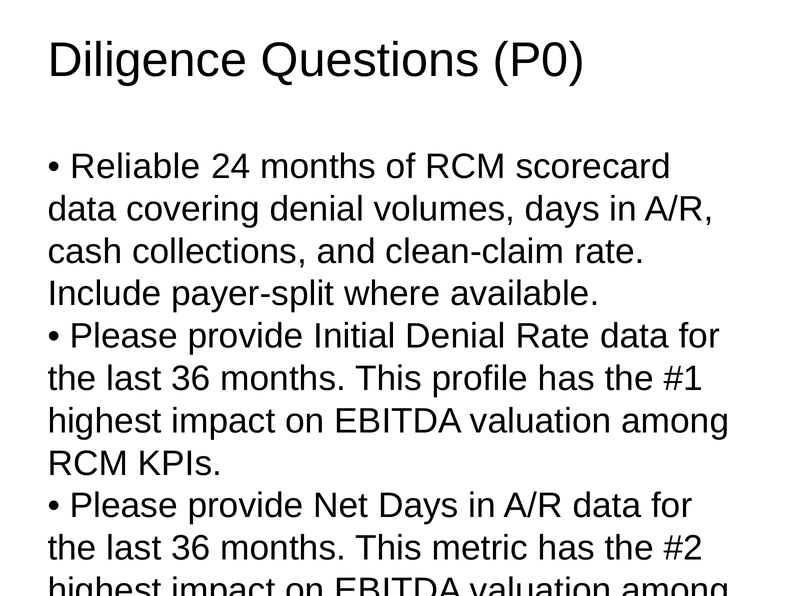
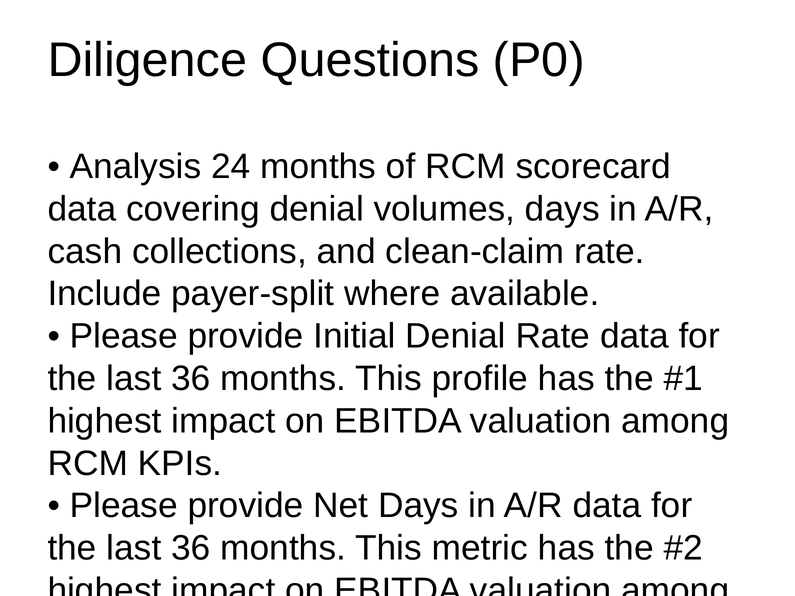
Reliable: Reliable -> Analysis
